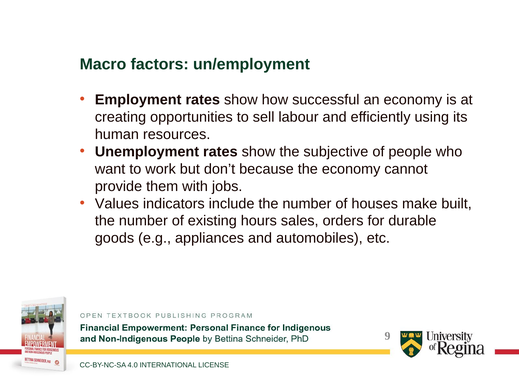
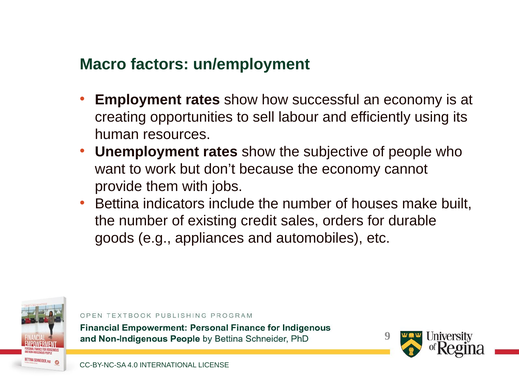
Values: Values -> Bettina
hours: hours -> credit
